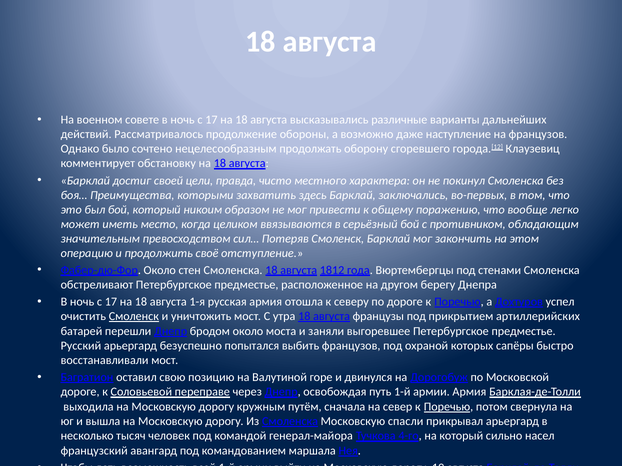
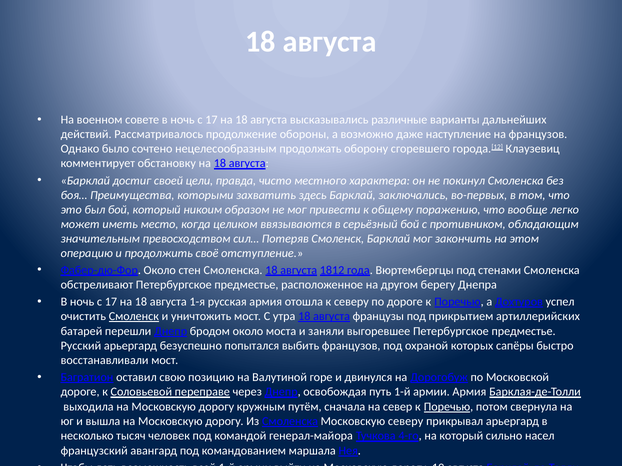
Московскую спасли: спасли -> северу
